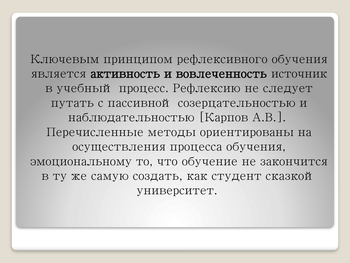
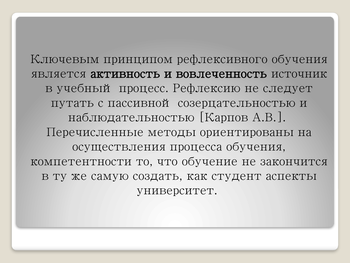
эмоциональному: эмоциональному -> компетентности
сказкой: сказкой -> аспекты
